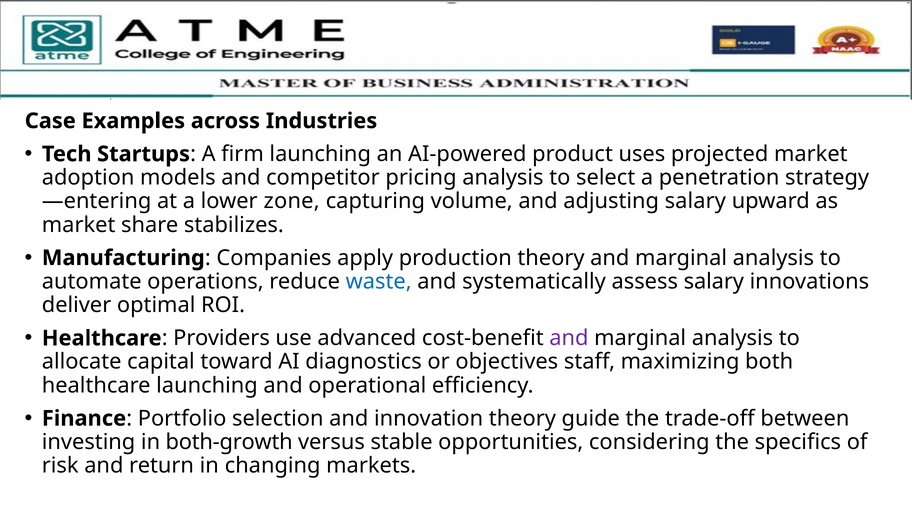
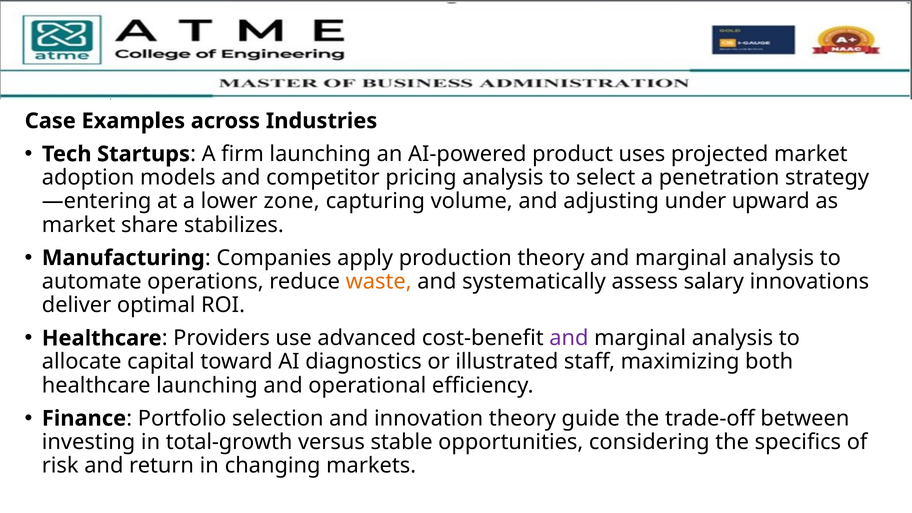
adjusting salary: salary -> under
waste colour: blue -> orange
objectives: objectives -> illustrated
both-growth: both-growth -> total-growth
